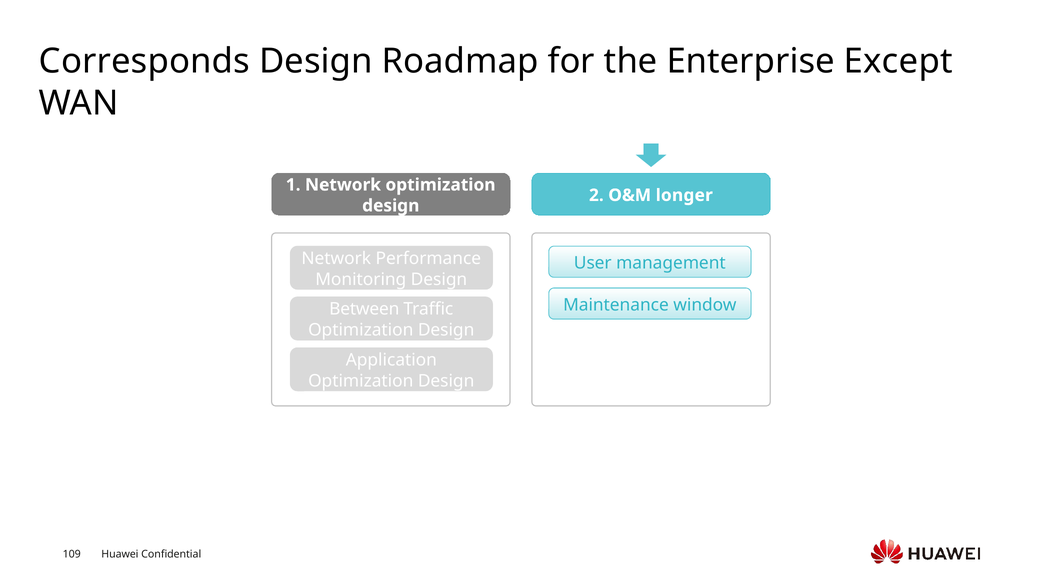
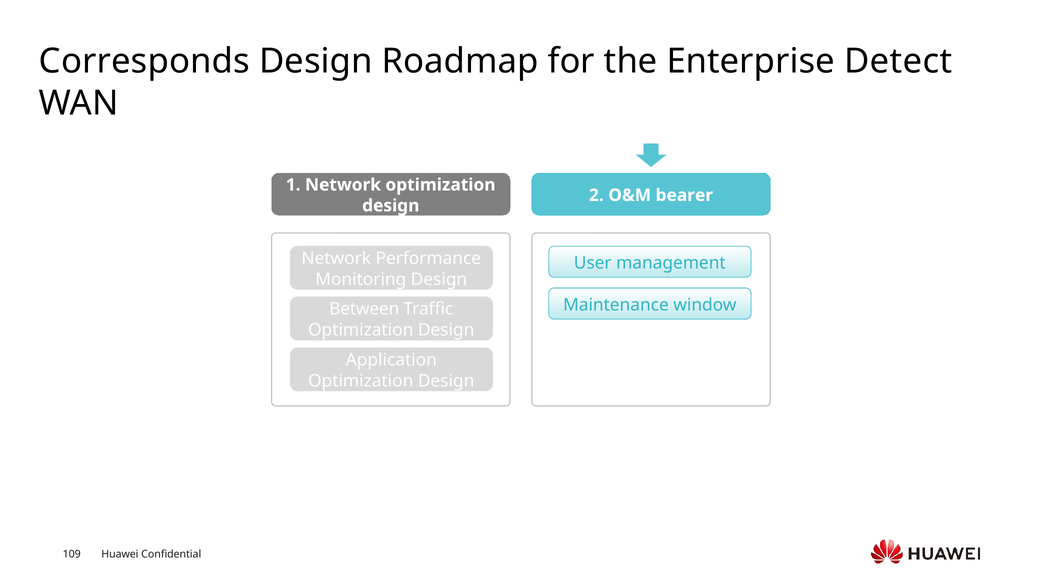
Except: Except -> Detect
longer: longer -> bearer
